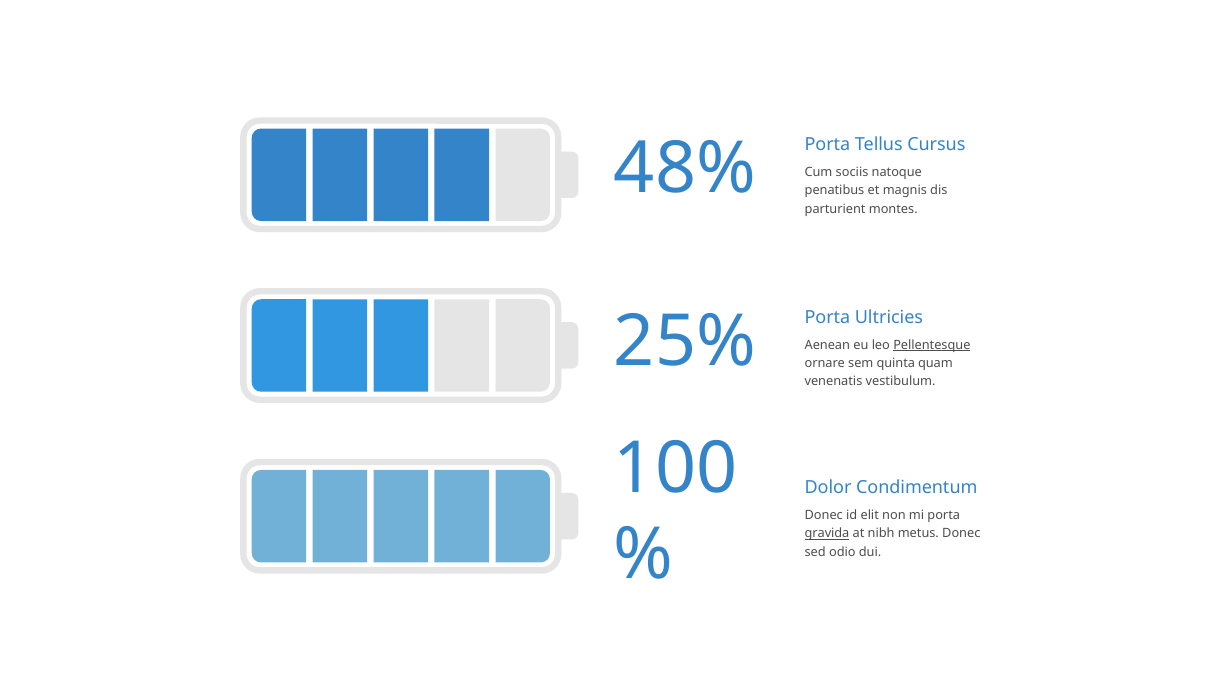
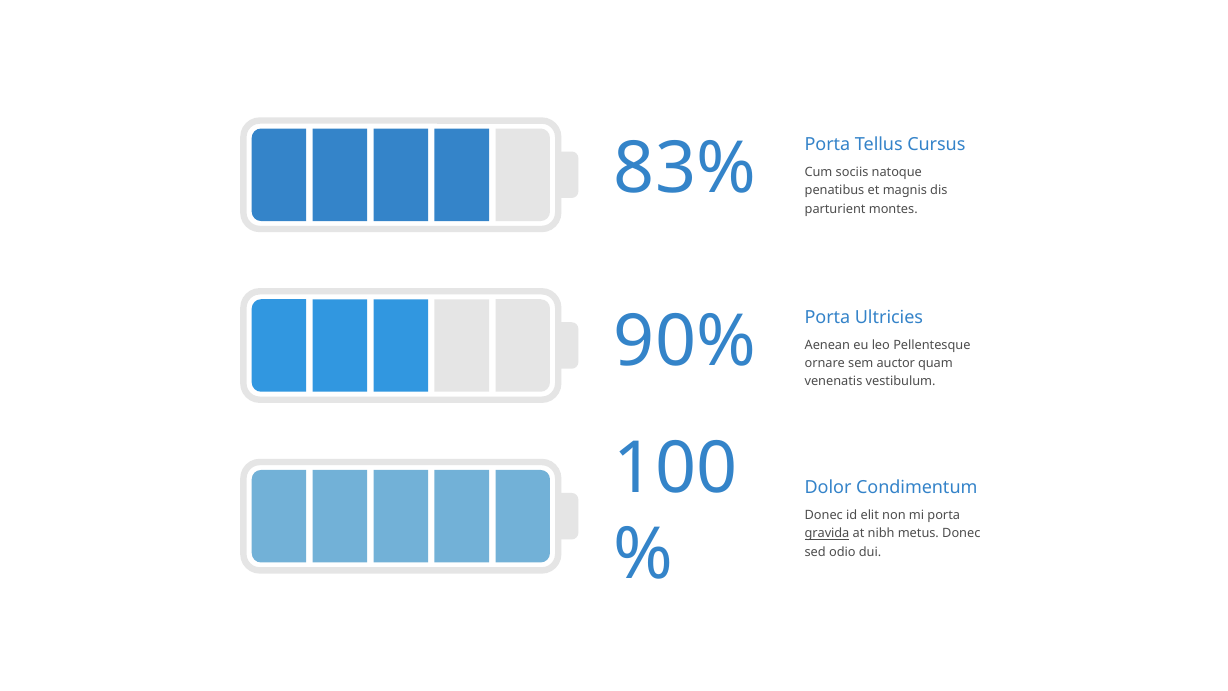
48%: 48% -> 83%
25%: 25% -> 90%
Pellentesque underline: present -> none
quinta: quinta -> auctor
